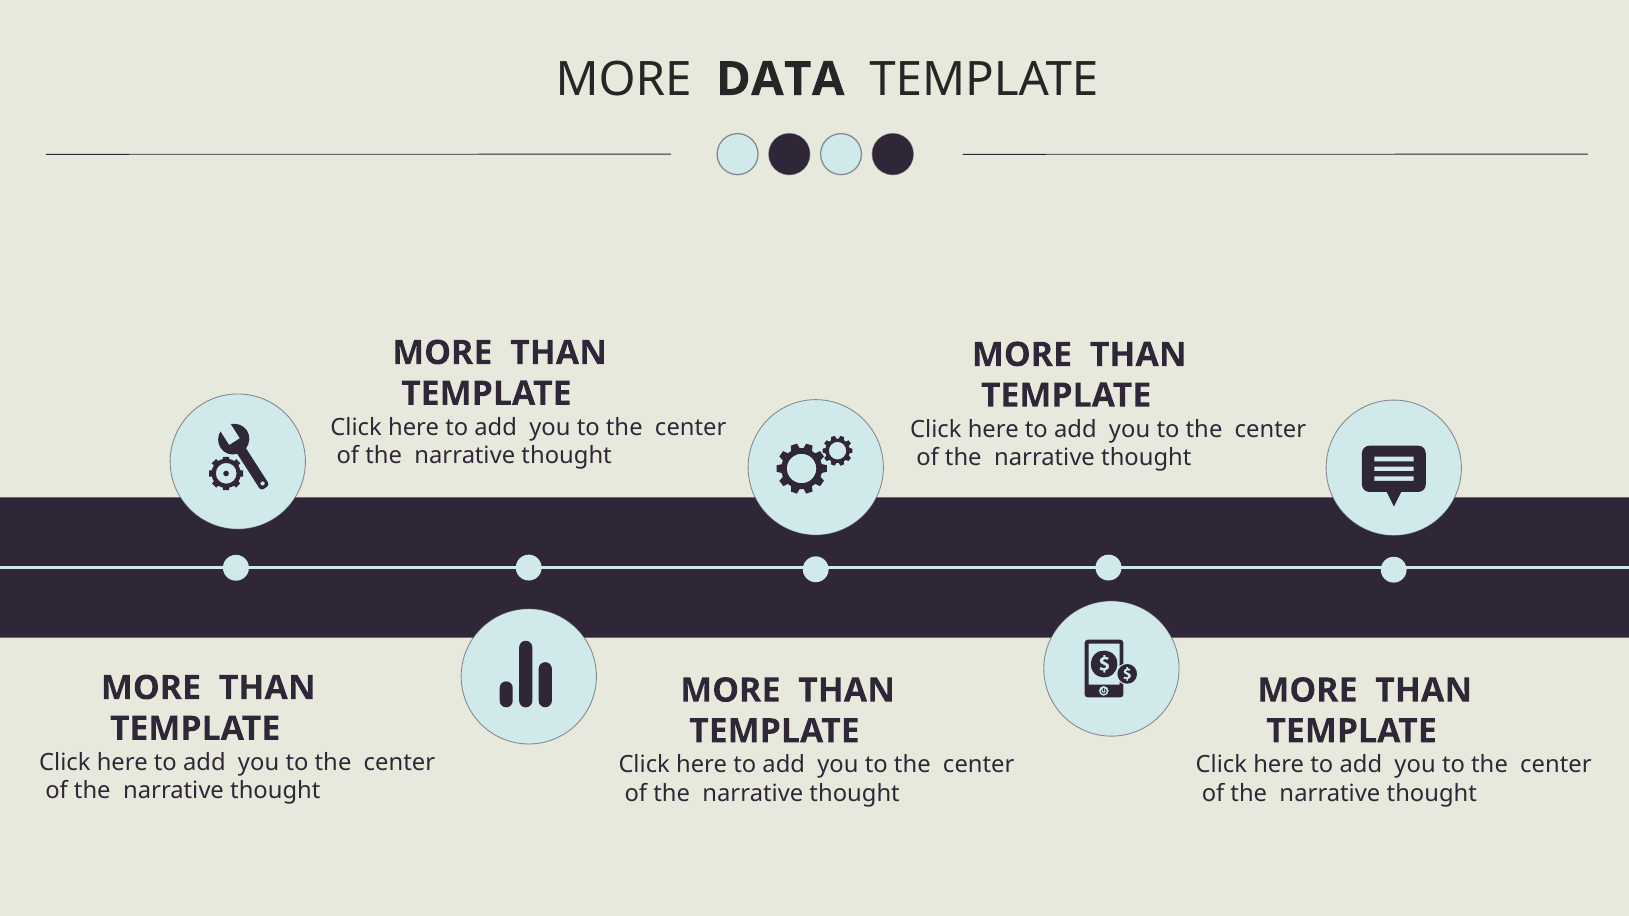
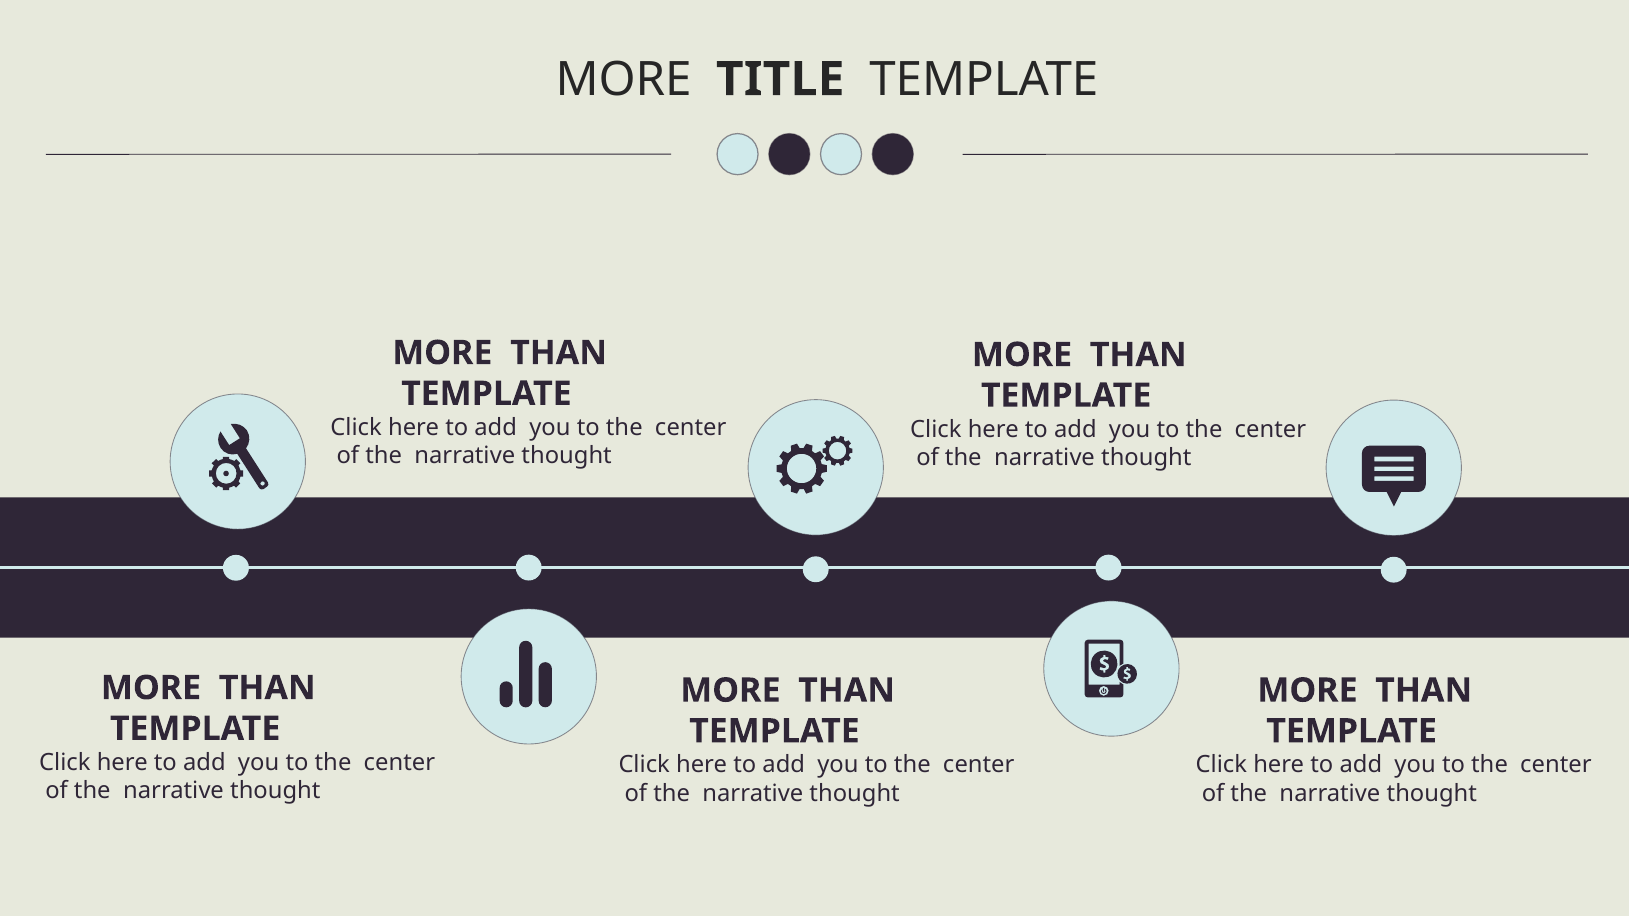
DATA: DATA -> TITLE
